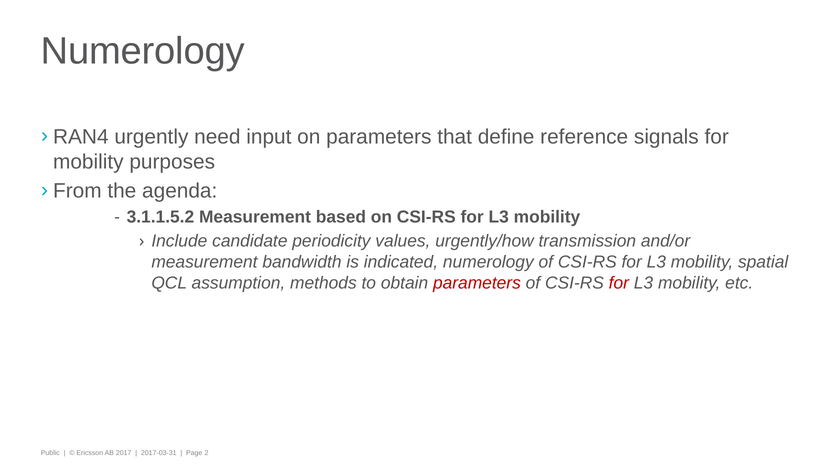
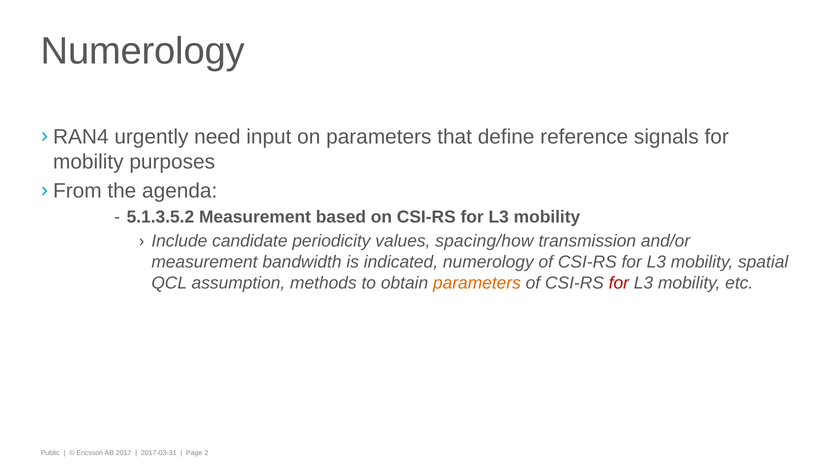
3.1.1.5.2: 3.1.1.5.2 -> 5.1.3.5.2
urgently/how: urgently/how -> spacing/how
parameters at (477, 283) colour: red -> orange
